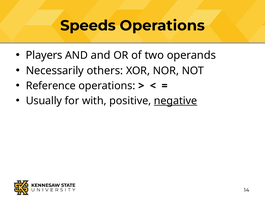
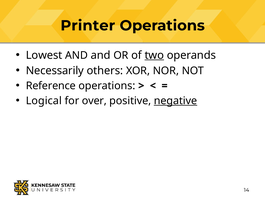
Speeds: Speeds -> Printer
Players: Players -> Lowest
two underline: none -> present
Usually: Usually -> Logical
with: with -> over
